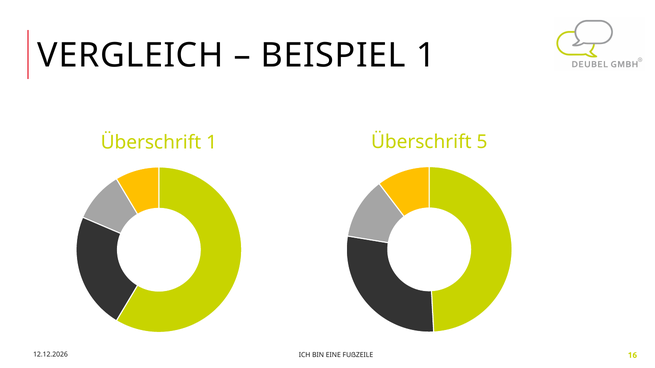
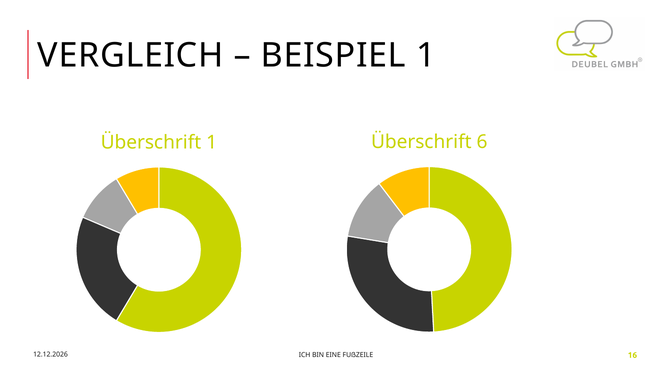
5: 5 -> 6
